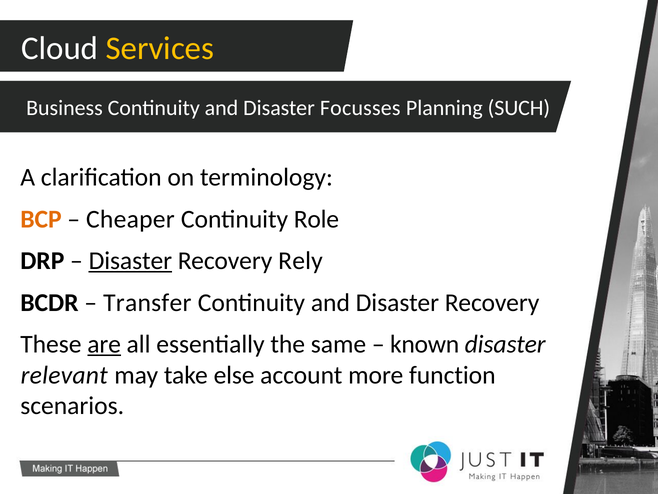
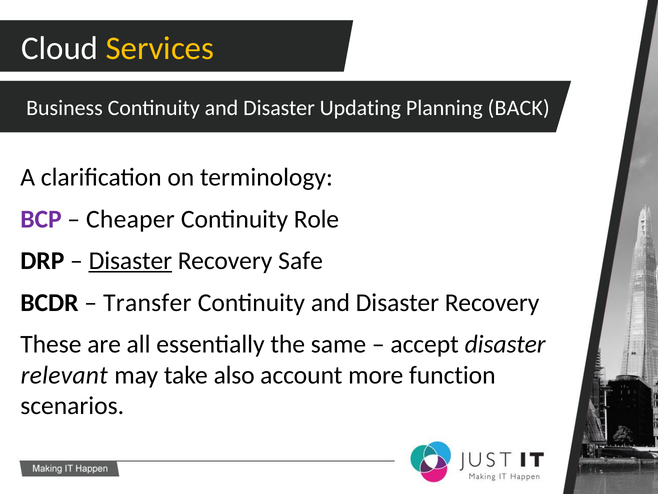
Focusses: Focusses -> Updating
SUCH: SUCH -> BACK
BCP colour: orange -> purple
Rely: Rely -> Safe
are underline: present -> none
known: known -> accept
else: else -> also
